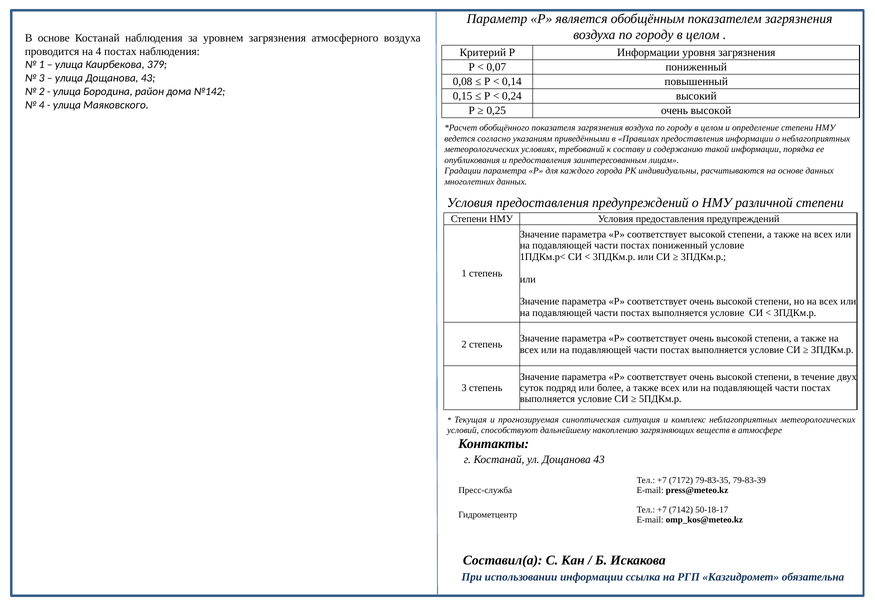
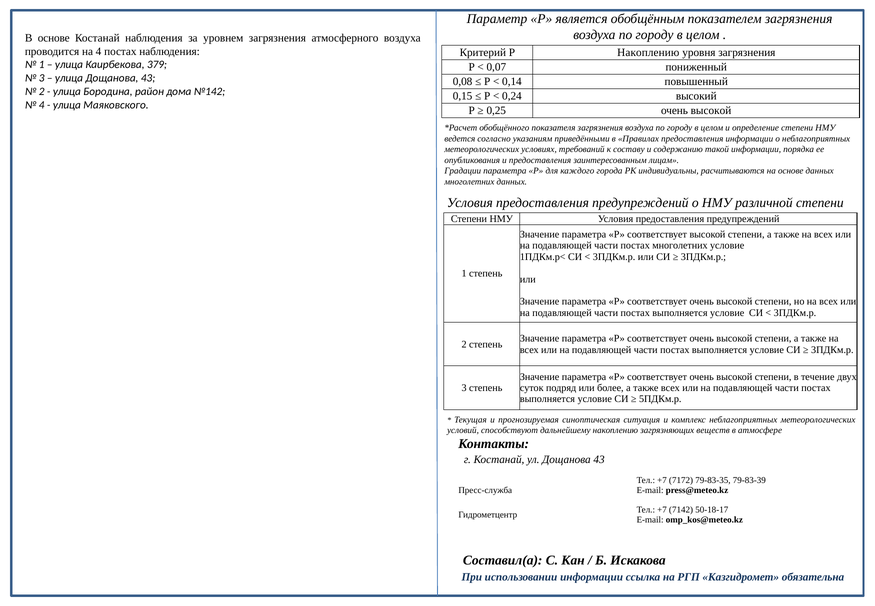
Р Информации: Информации -> Накоплению
постах пониженный: пониженный -> многолетних
